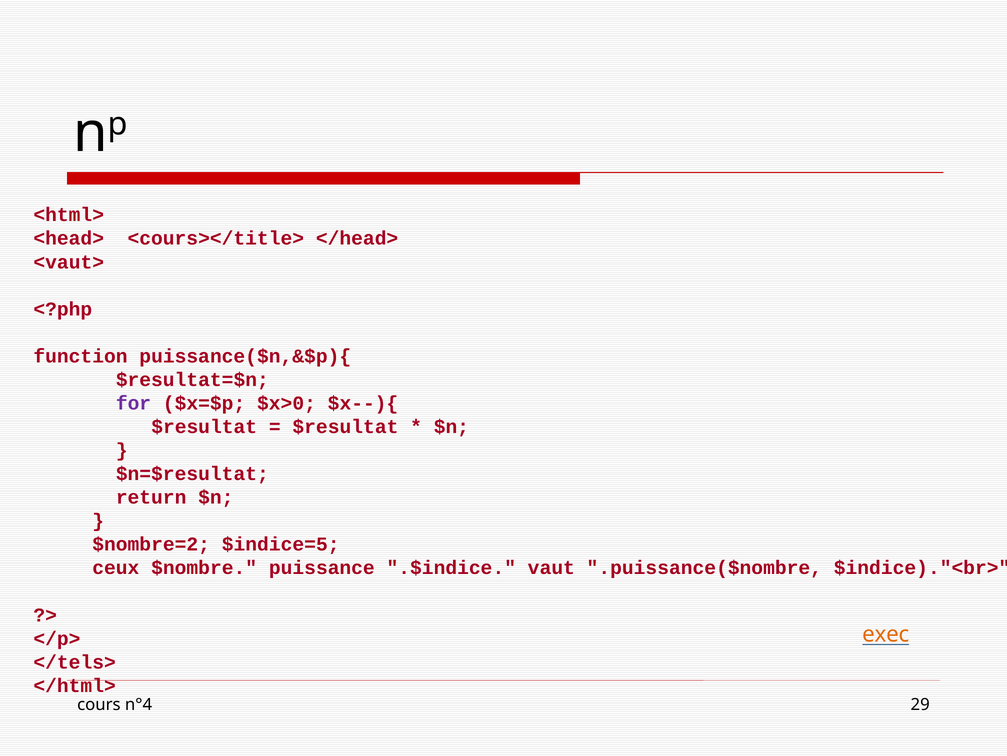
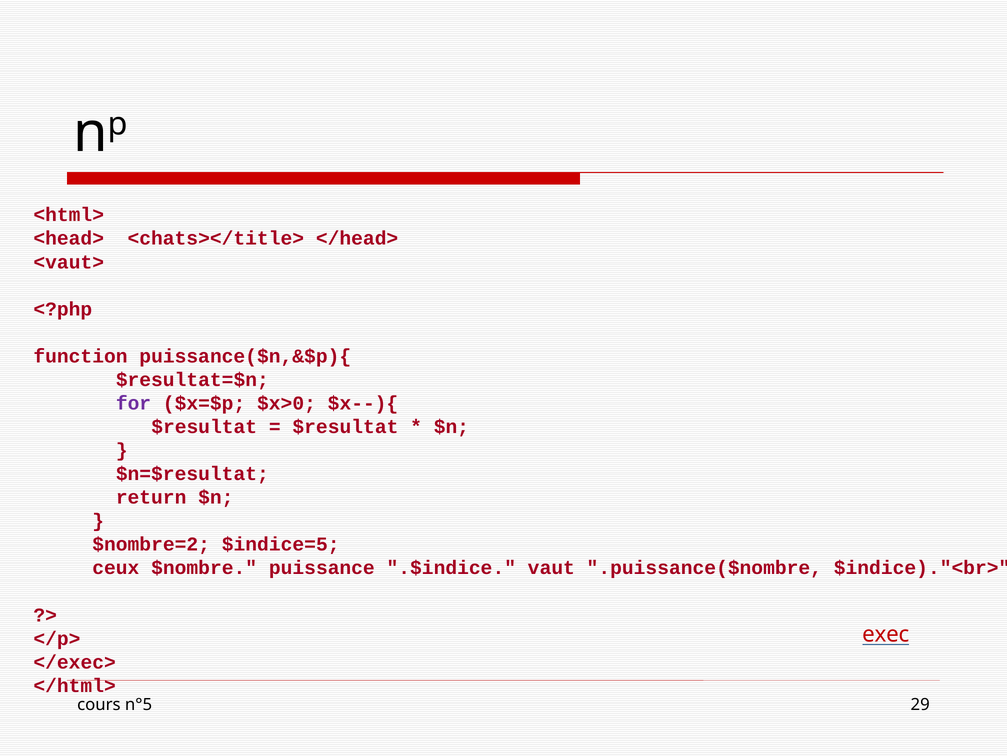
<cours></title>: <cours></title> -> <chats></title>
exec colour: orange -> red
</tels>: </tels> -> </exec>
n°4: n°4 -> n°5
